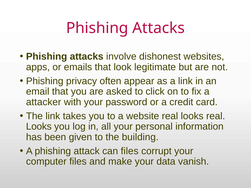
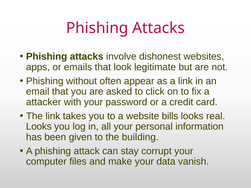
privacy: privacy -> without
website real: real -> bills
can files: files -> stay
